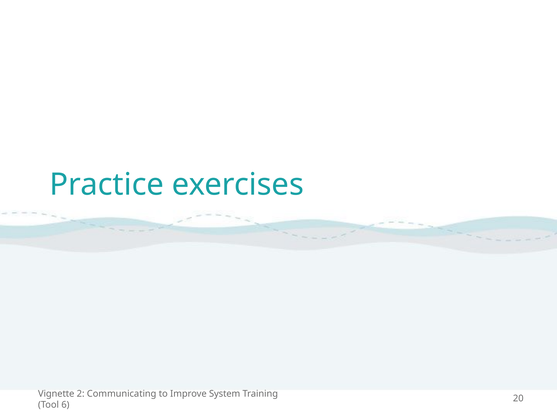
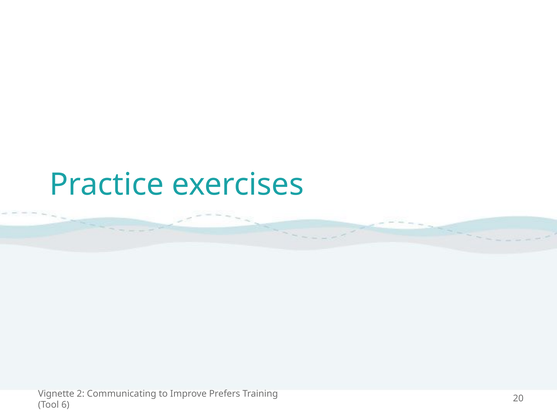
System: System -> Prefers
